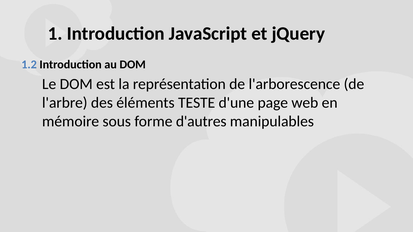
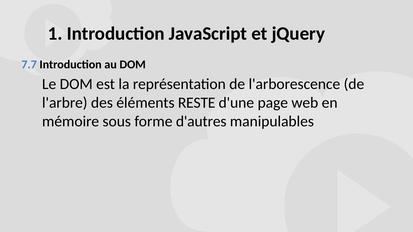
1.2: 1.2 -> 7.7
TESTE: TESTE -> RESTE
